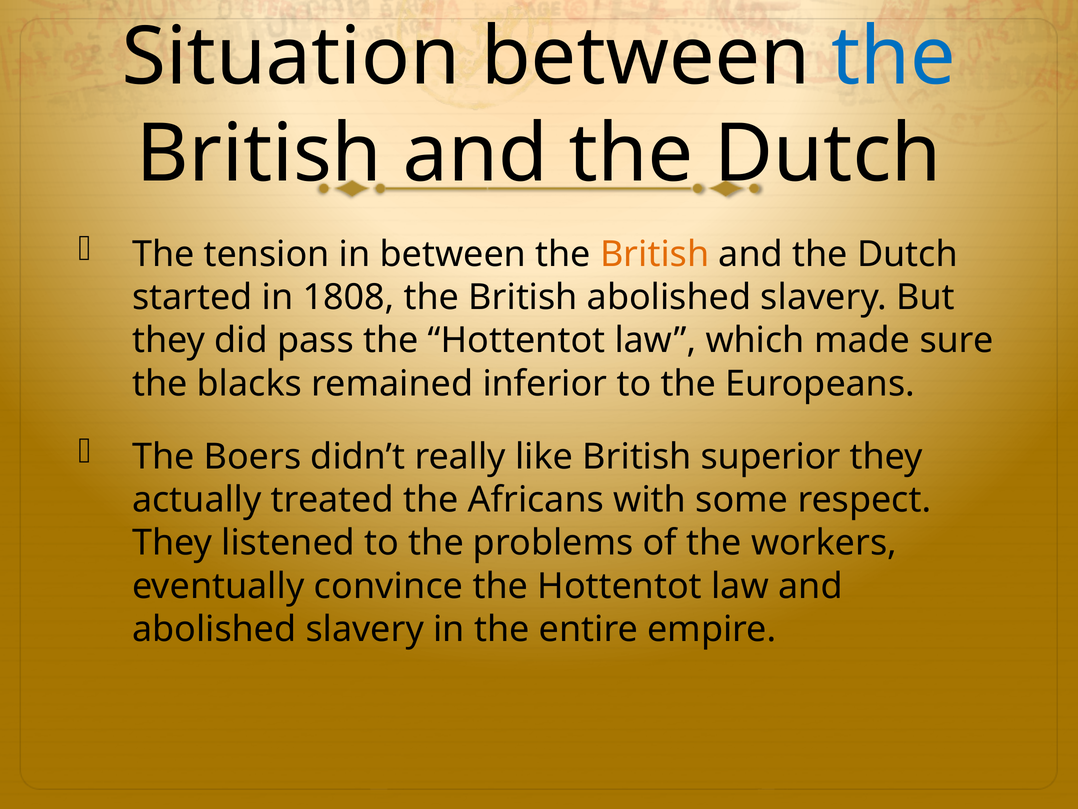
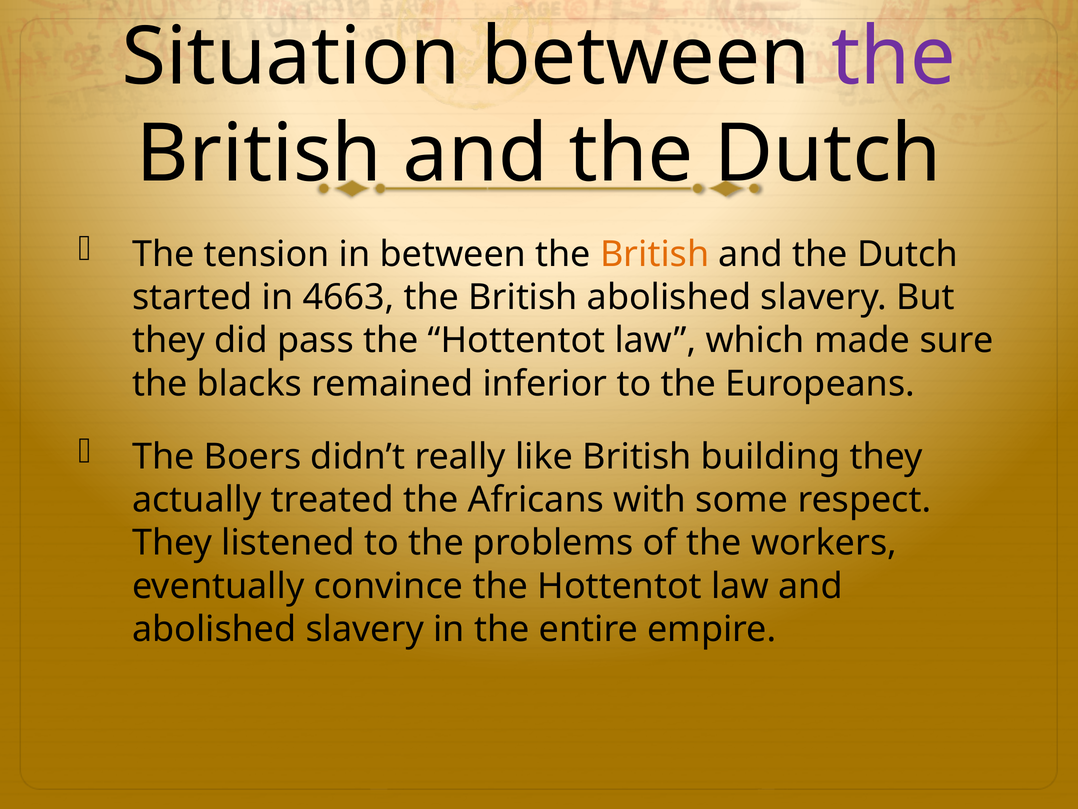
the at (894, 57) colour: blue -> purple
1808: 1808 -> 4663
superior: superior -> building
